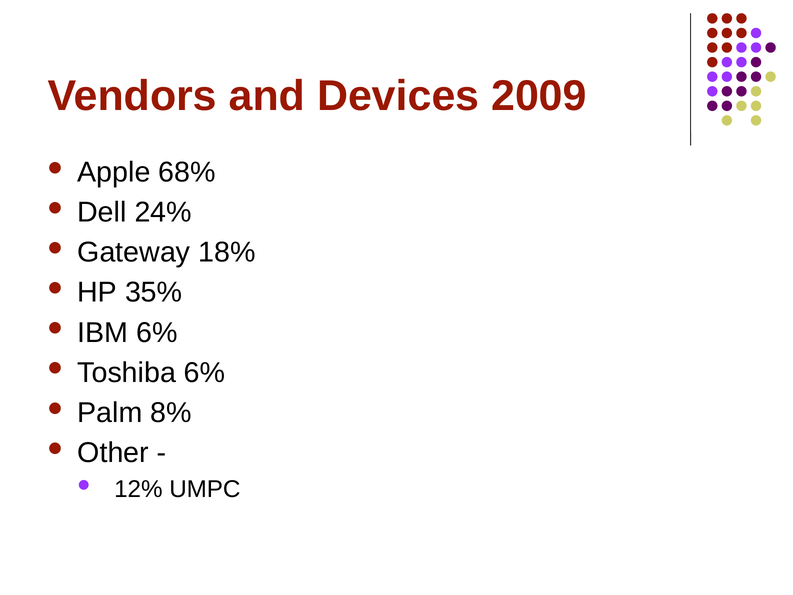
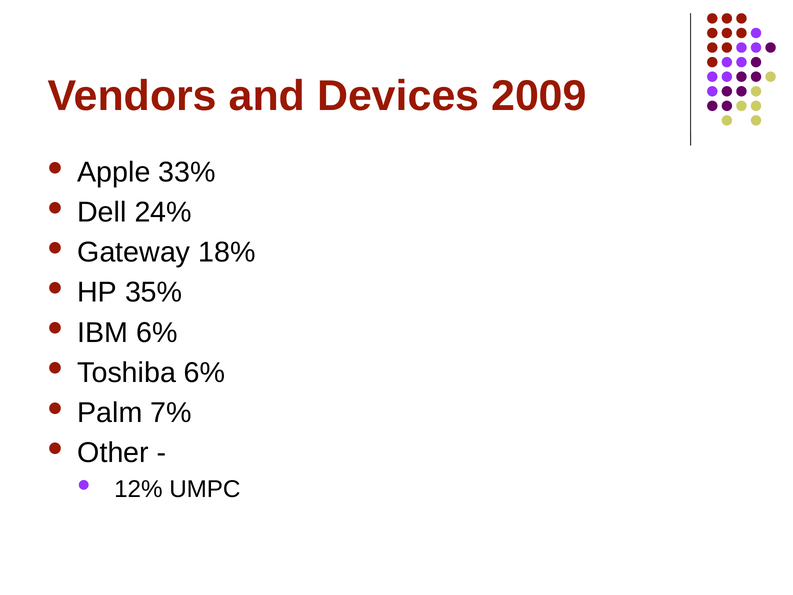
68%: 68% -> 33%
8%: 8% -> 7%
